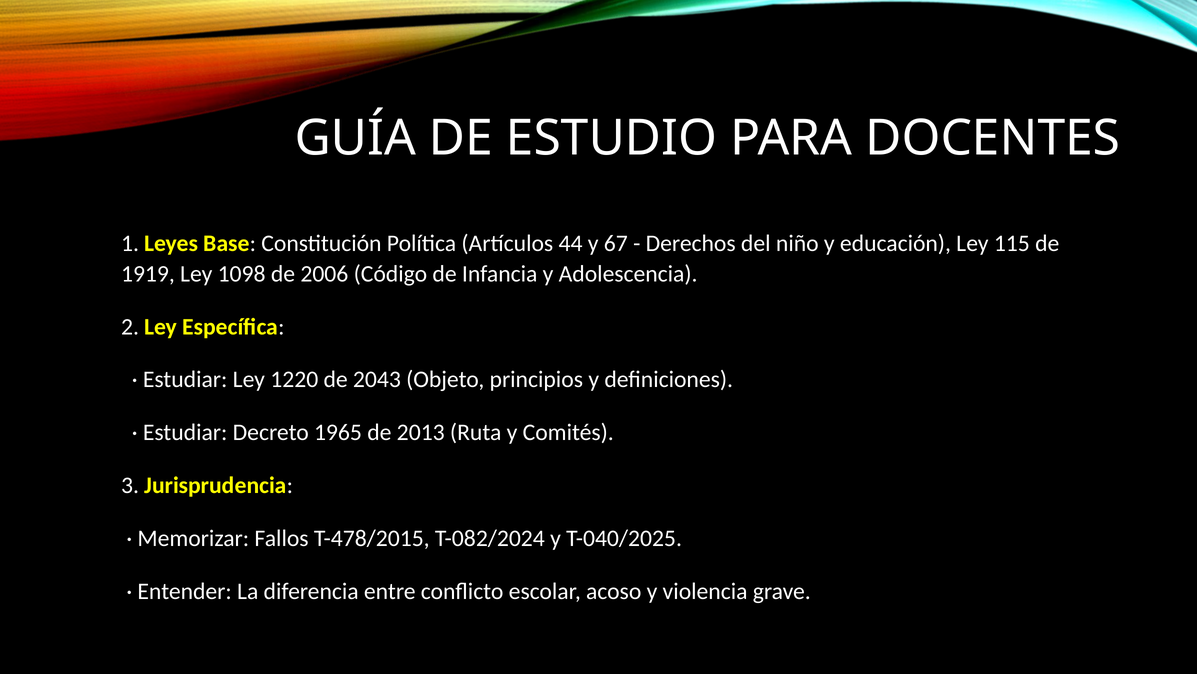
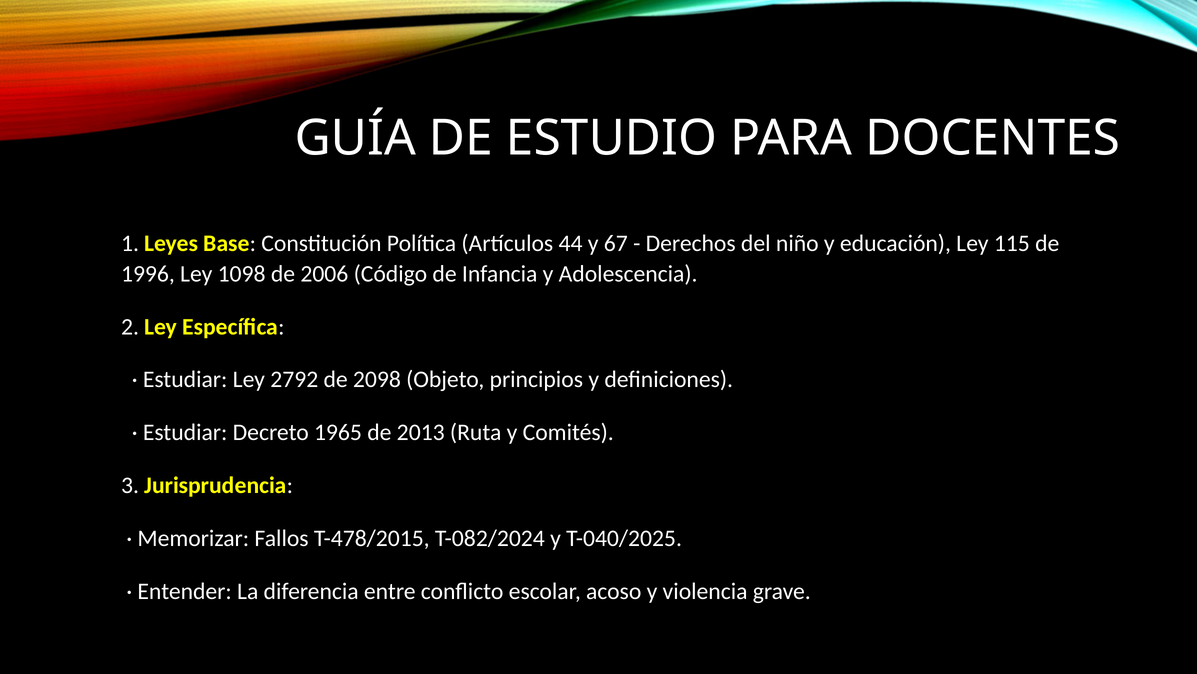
1919: 1919 -> 1996
1220: 1220 -> 2792
2043: 2043 -> 2098
